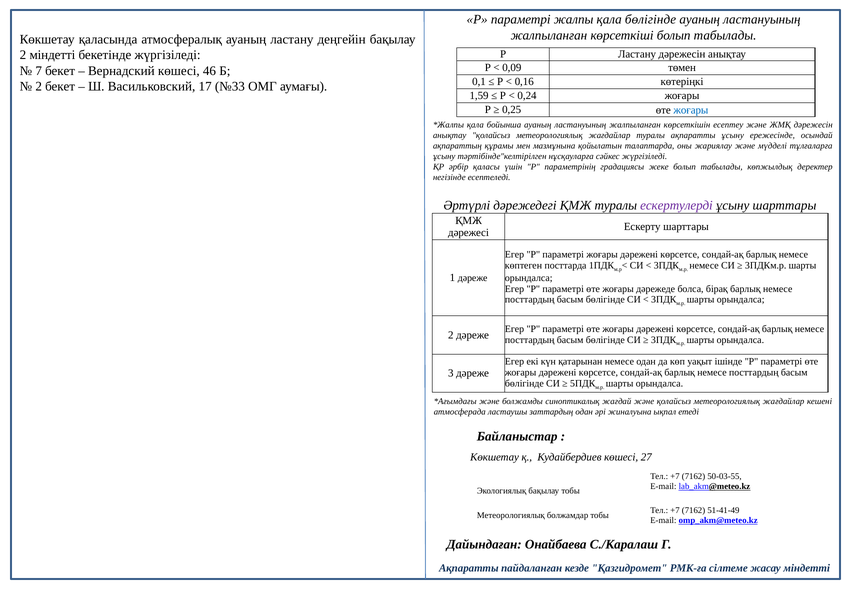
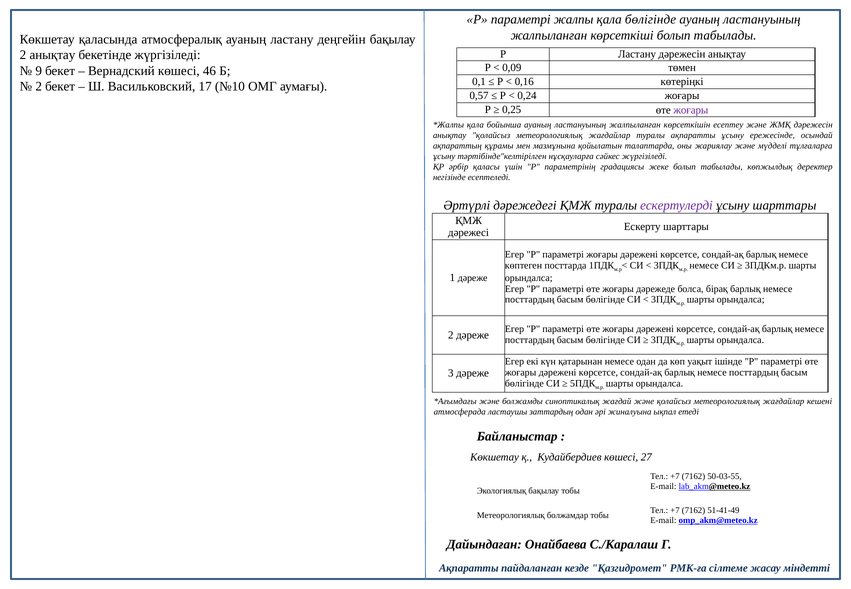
2 міндетті: міндетті -> анықтау
7: 7 -> 9
№33: №33 -> №10
1,59: 1,59 -> 0,57
жоғары at (691, 110) colour: blue -> purple
